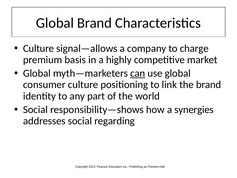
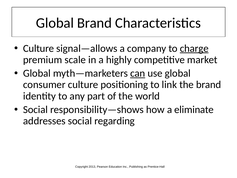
charge underline: none -> present
basis: basis -> scale
synergies: synergies -> eliminate
